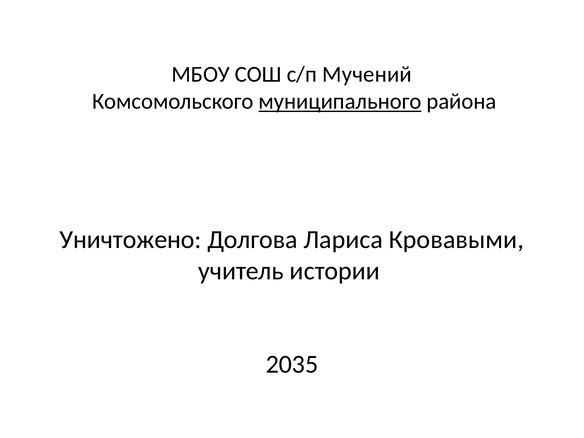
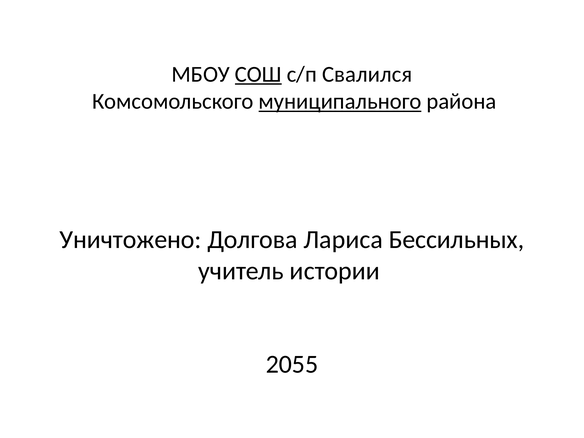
СОШ underline: none -> present
Мучений: Мучений -> Свалился
Кровавыми: Кровавыми -> Бессильных
2035: 2035 -> 2055
